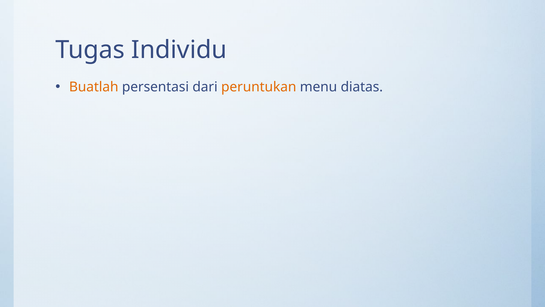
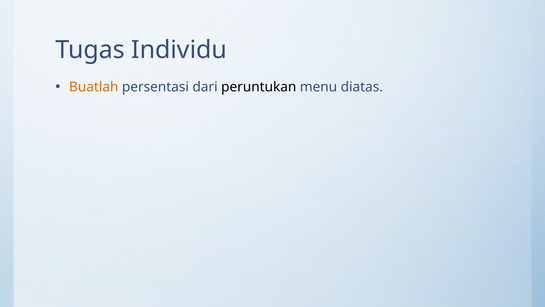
peruntukan colour: orange -> black
